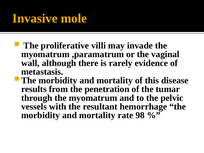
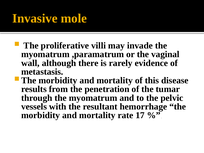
98: 98 -> 17
